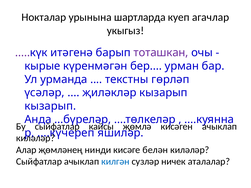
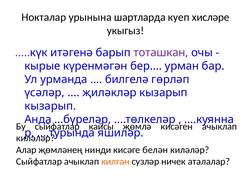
агачлар: агачлар -> хисләре
текстны: текстны -> билгелә
....күчереп: ....күчереп -> ....турында
килгән colour: blue -> orange
